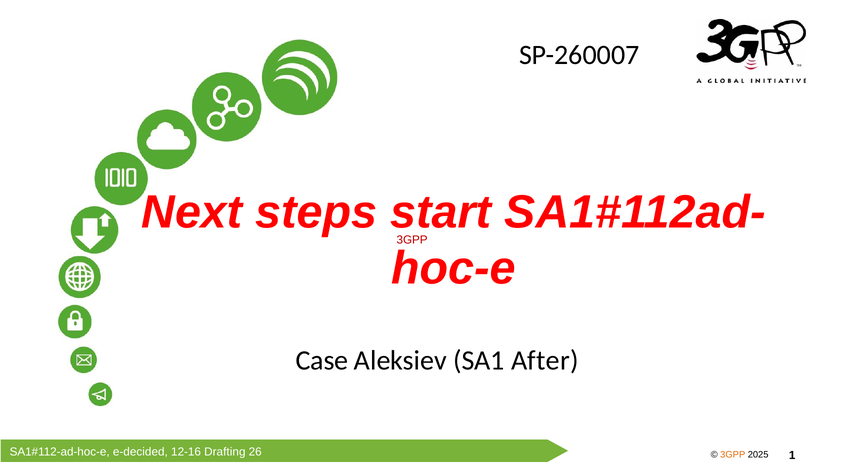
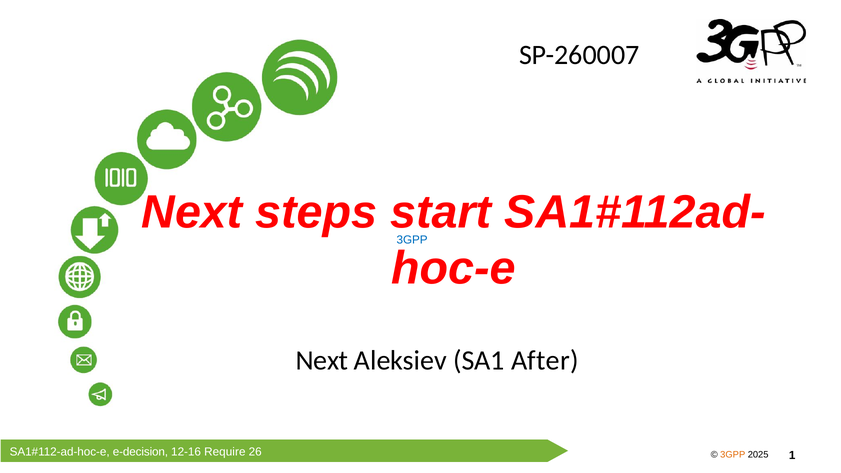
3GPP at (412, 240) colour: red -> blue
Case at (322, 361): Case -> Next
e-decided: e-decided -> e-decision
Drafting: Drafting -> Require
